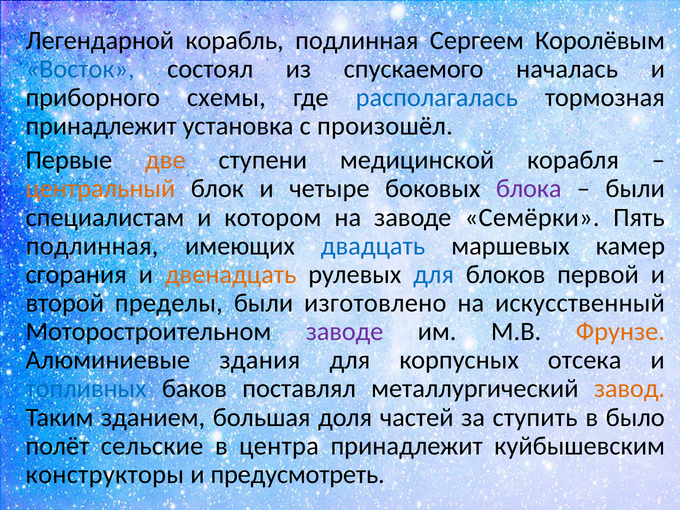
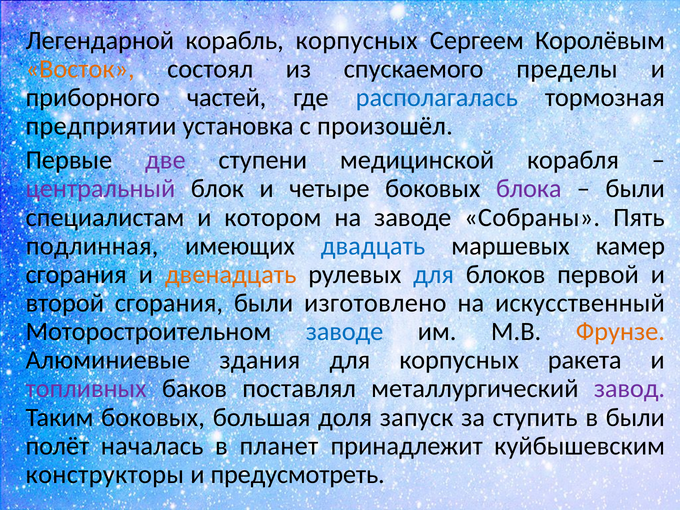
корабль подлинная: подлинная -> корпусных
Восток colour: blue -> orange
началась: началась -> пределы
схемы: схемы -> частей
принадлежит at (101, 126): принадлежит -> предприятии
две colour: orange -> purple
центральный colour: orange -> purple
Семёрки: Семёрки -> Собраны
второй пределы: пределы -> сгорания
заводе at (345, 332) colour: purple -> blue
отсека: отсека -> ракета
топливных colour: blue -> purple
завод colour: orange -> purple
Таким зданием: зданием -> боковых
частей: частей -> запуск
в было: было -> были
сельские: сельские -> началась
центра: центра -> планет
